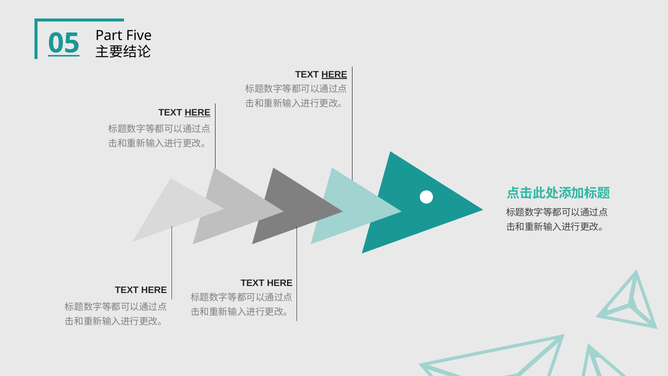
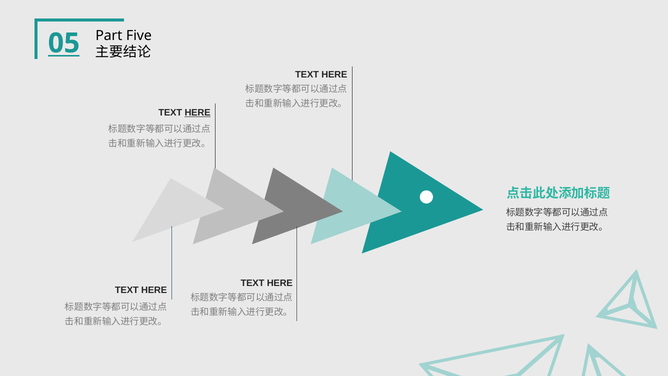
HERE at (334, 74) underline: present -> none
